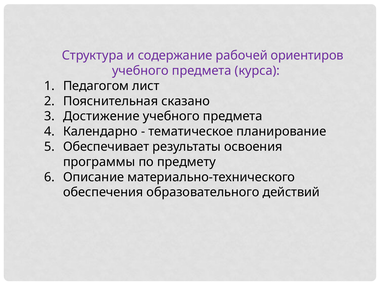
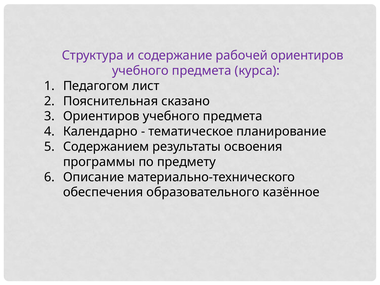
Достижение at (101, 116): Достижение -> Ориентиров
Обеспечивает: Обеспечивает -> Содержанием
действий: действий -> казённое
